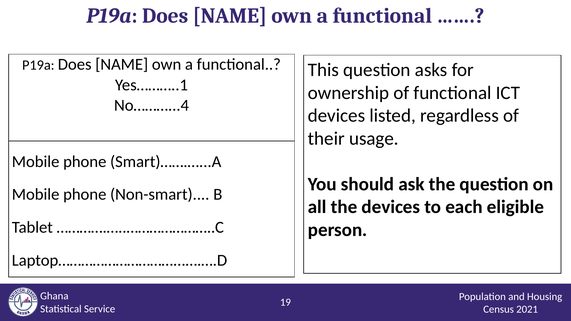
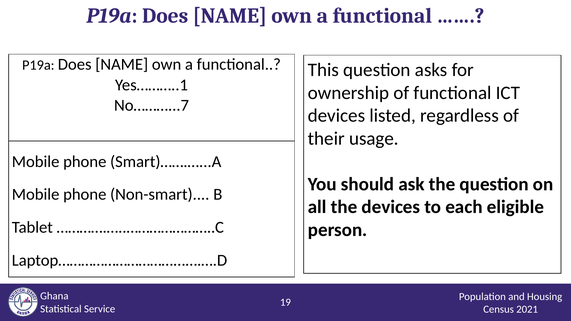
No………...4: No………...4 -> No………...7
